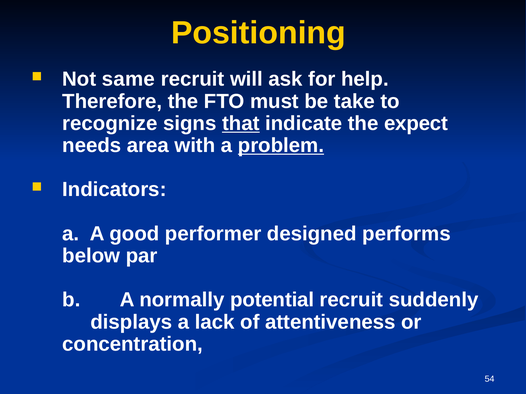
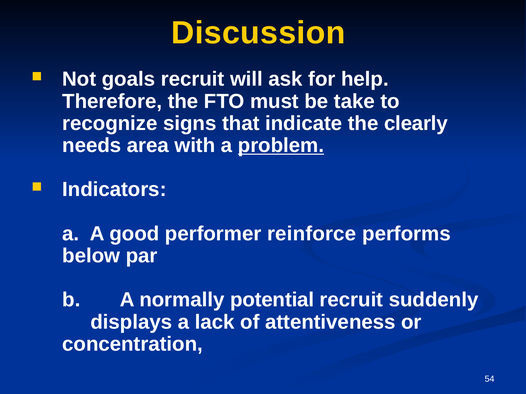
Positioning: Positioning -> Discussion
same: same -> goals
that underline: present -> none
expect: expect -> clearly
designed: designed -> reinforce
